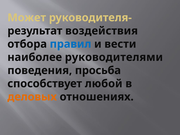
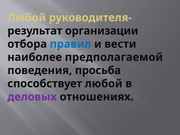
Может at (27, 18): Может -> Любой
воздействия: воздействия -> организации
руководителями: руководителями -> предполагаемой
деловых colour: orange -> purple
